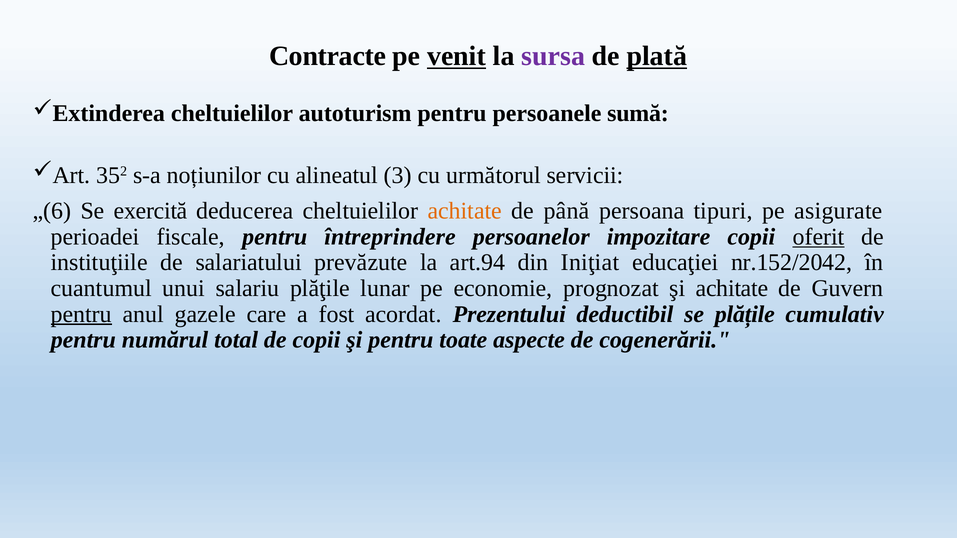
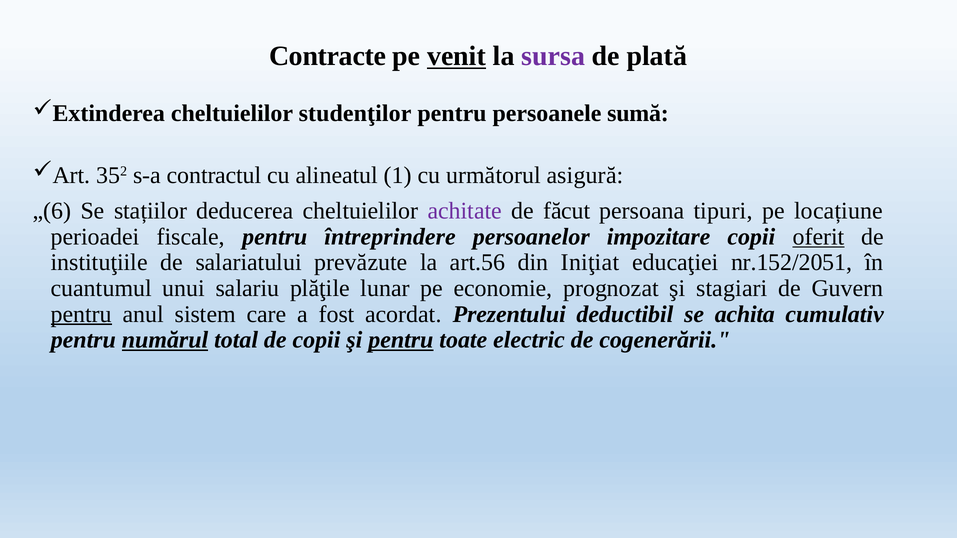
plată underline: present -> none
autoturism: autoturism -> studenţilor
noțiunilor: noțiunilor -> contractul
3: 3 -> 1
servicii: servicii -> asigură
exercită: exercită -> stațiilor
achitate at (465, 211) colour: orange -> purple
până: până -> făcut
asigurate: asigurate -> locațiune
art.94: art.94 -> art.56
nr.152/2042: nr.152/2042 -> nr.152/2051
şi achitate: achitate -> stagiari
gazele: gazele -> sistem
plățile: plățile -> achita
numărul underline: none -> present
pentru at (401, 340) underline: none -> present
aspecte: aspecte -> electric
